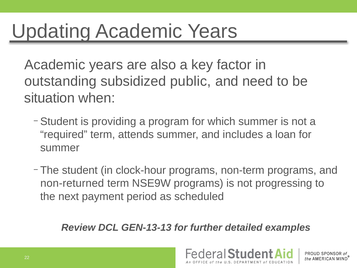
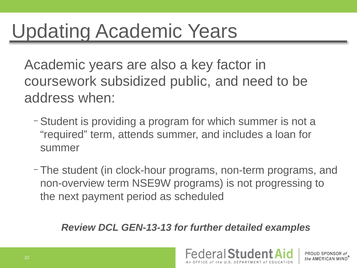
outstanding: outstanding -> coursework
situation: situation -> address
non-returned: non-returned -> non-overview
